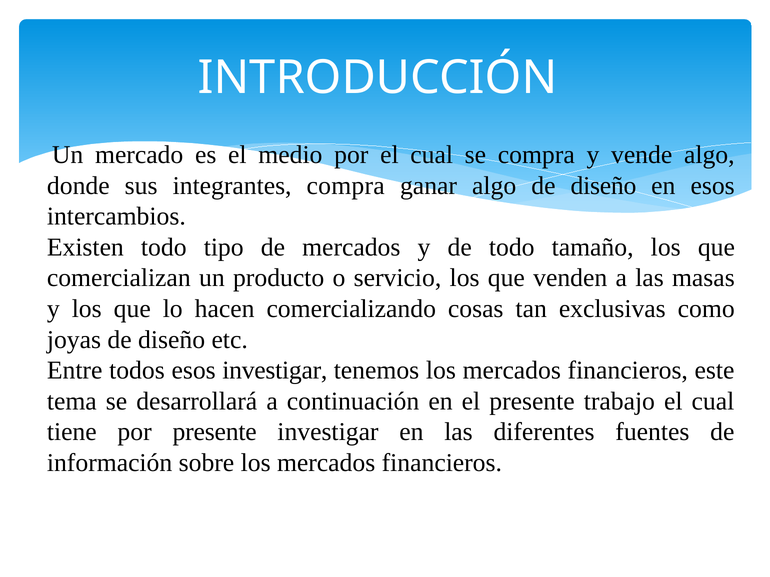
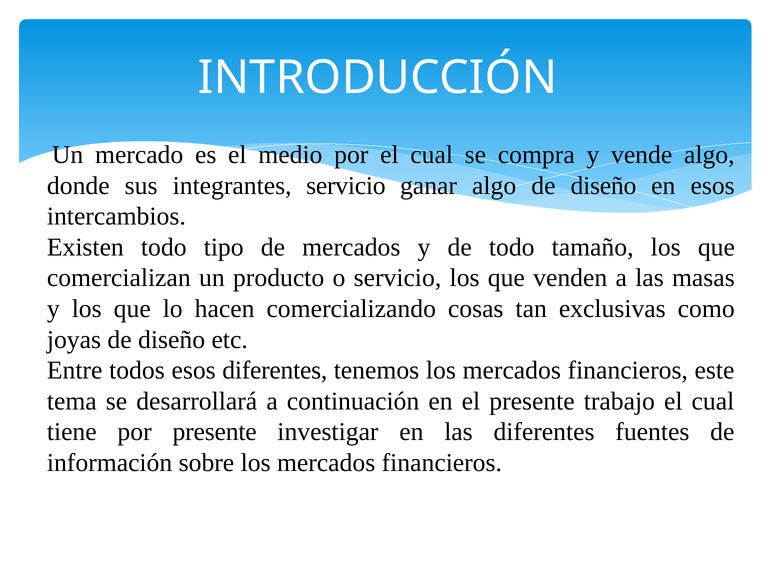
integrantes compra: compra -> servicio
esos investigar: investigar -> diferentes
